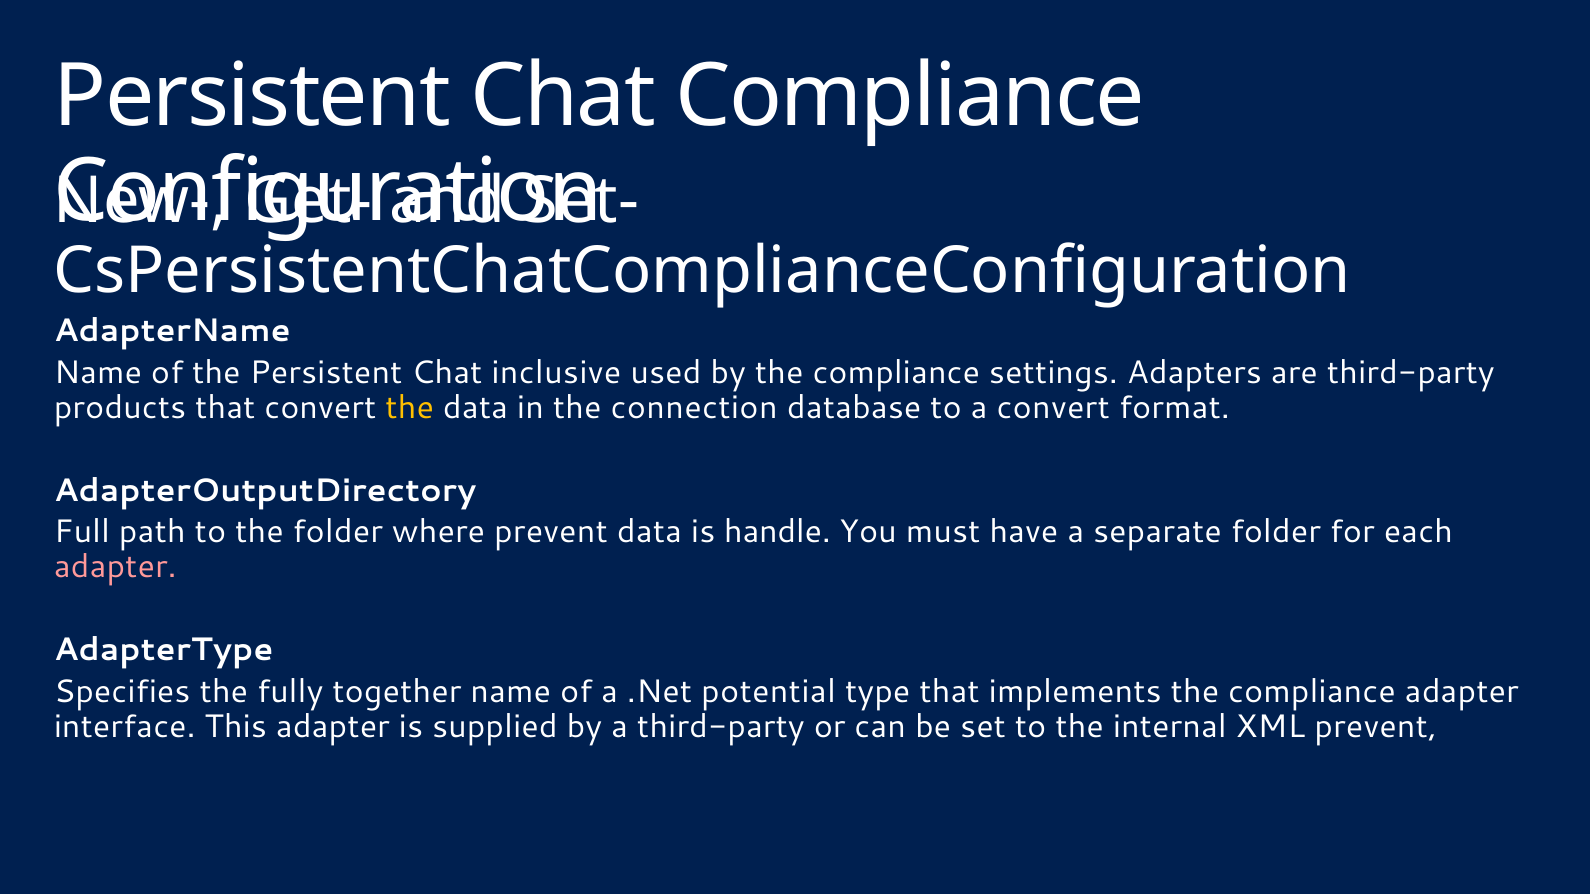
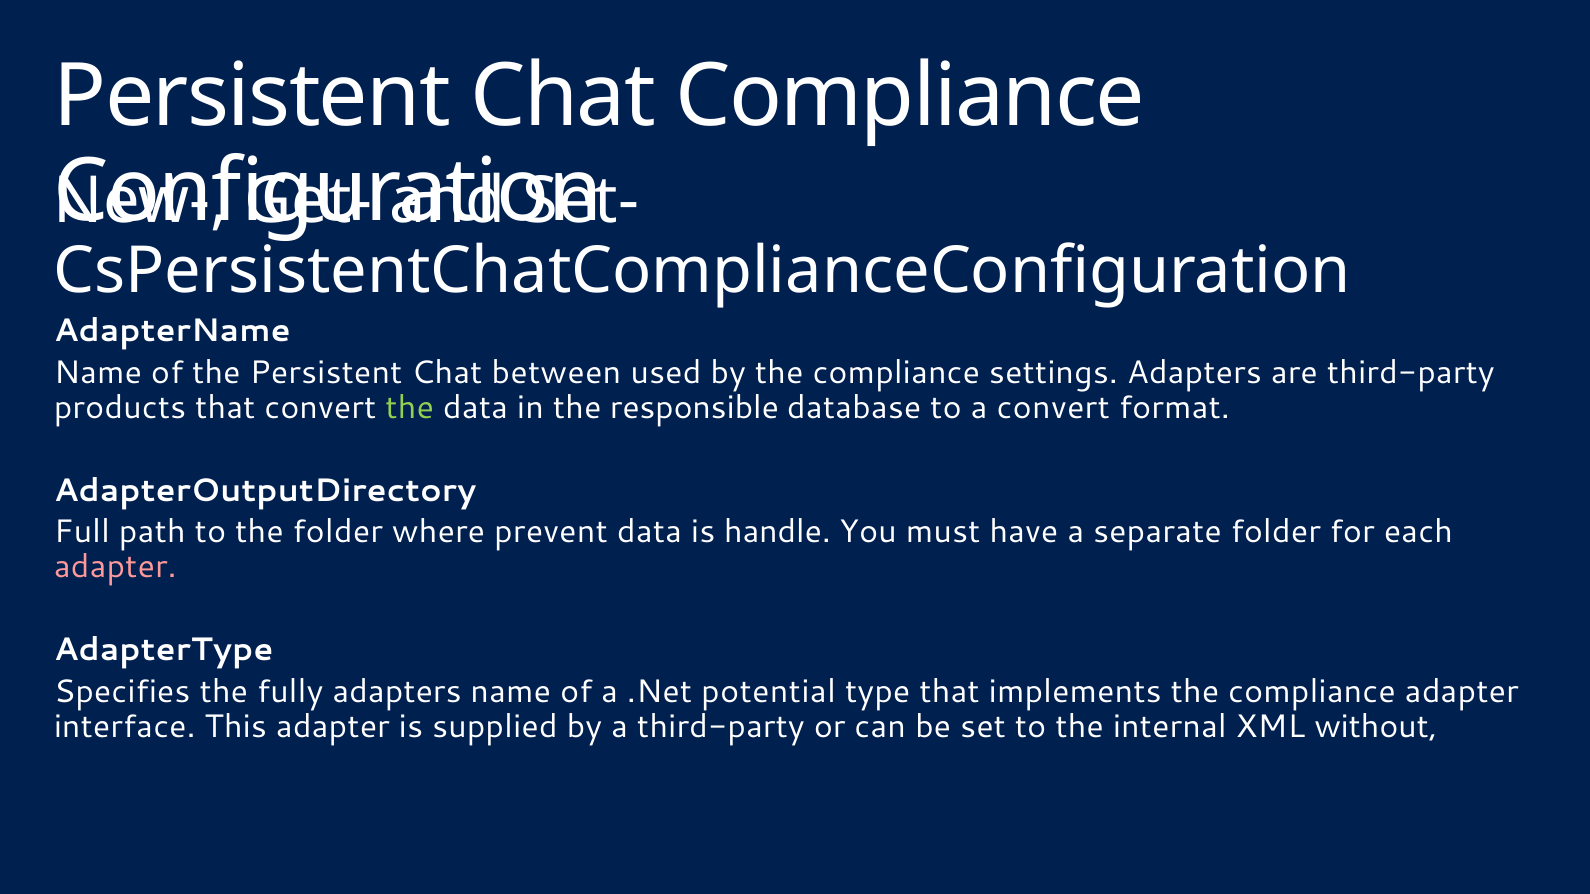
inclusive: inclusive -> between
the at (410, 408) colour: yellow -> light green
connection: connection -> responsible
fully together: together -> adapters
XML prevent: prevent -> without
